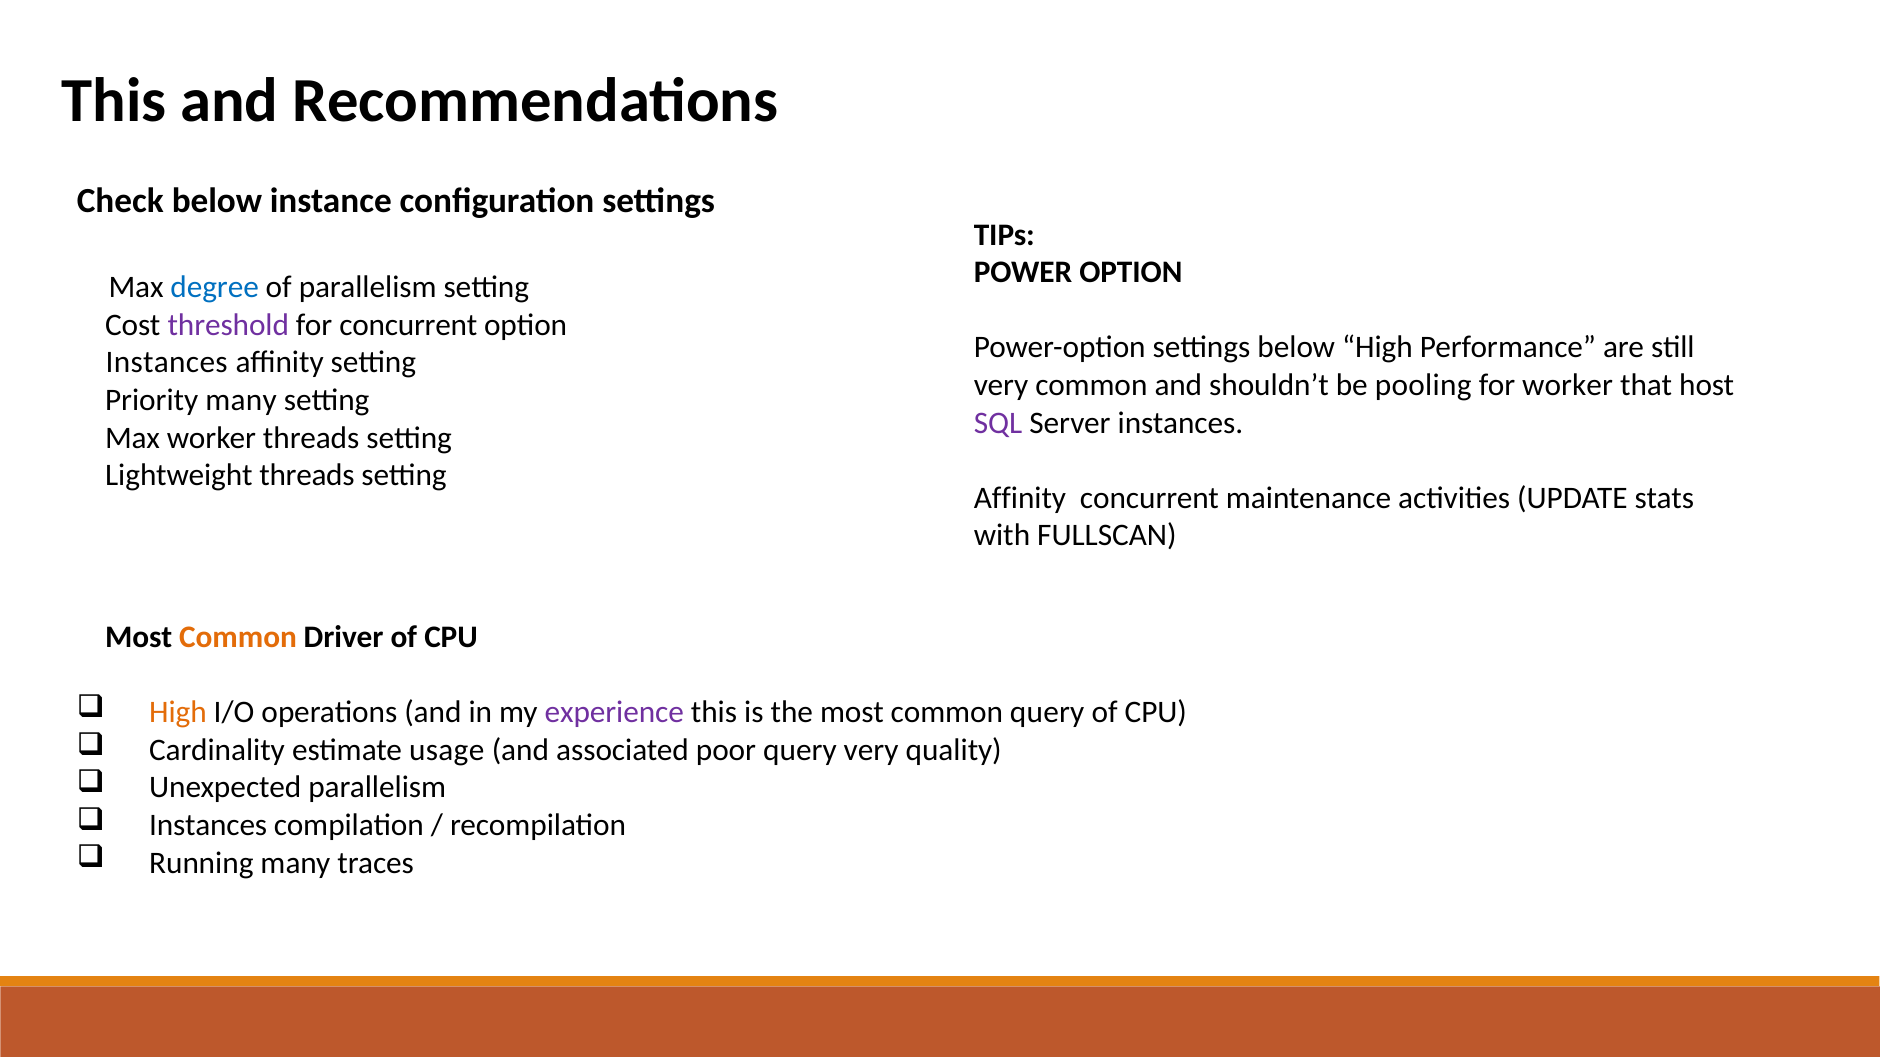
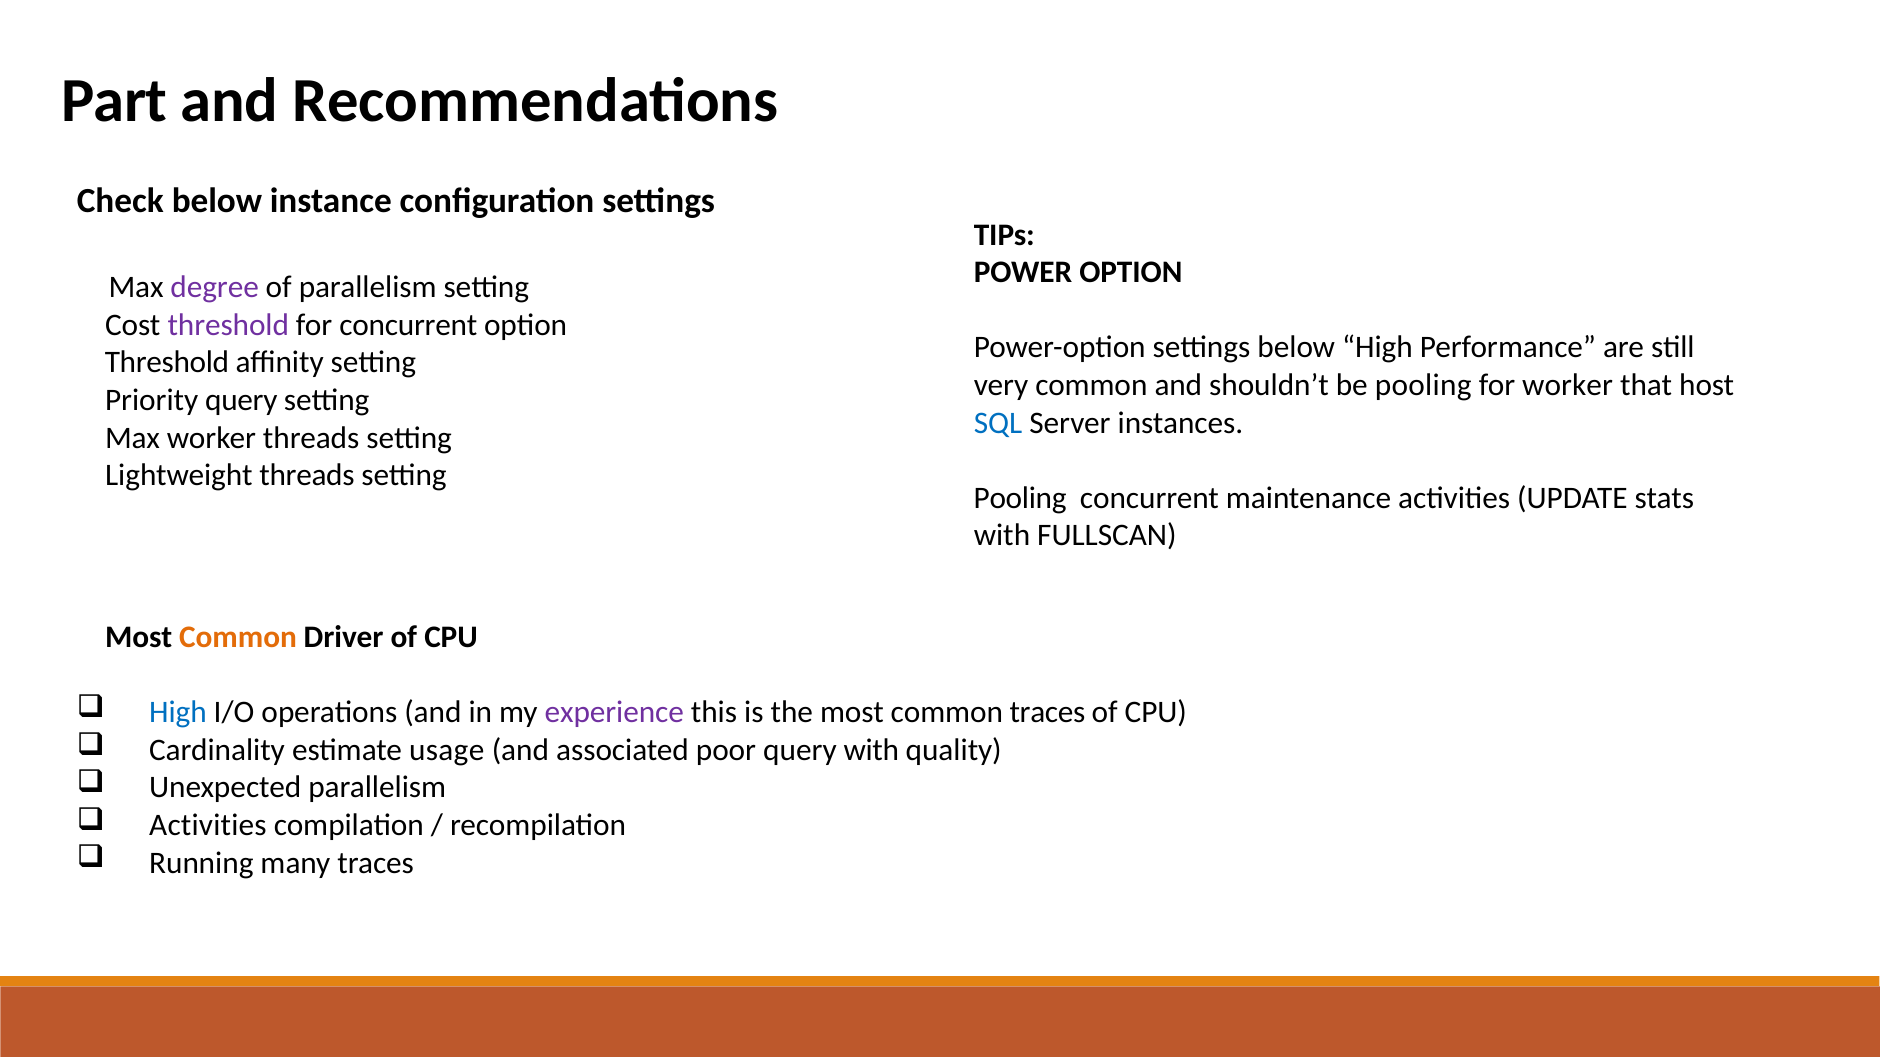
This at (114, 100): This -> Part
degree colour: blue -> purple
Instances at (167, 363): Instances -> Threshold
Priority many: many -> query
SQL colour: purple -> blue
Affinity at (1020, 498): Affinity -> Pooling
High at (178, 713) colour: orange -> blue
common query: query -> traces
query very: very -> with
Instances at (208, 826): Instances -> Activities
